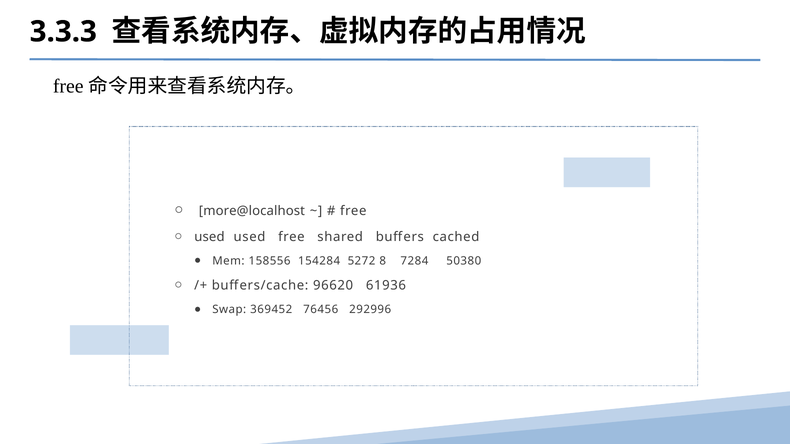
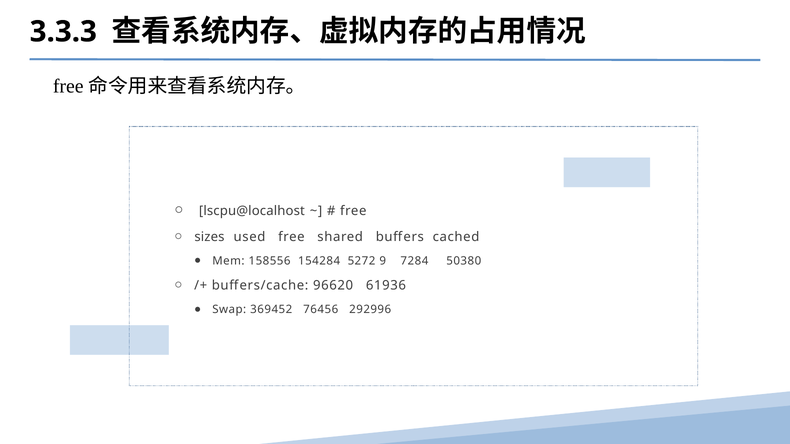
more@localhost: more@localhost -> lscpu@localhost
used at (209, 237): used -> sizes
8: 8 -> 9
